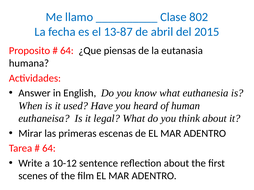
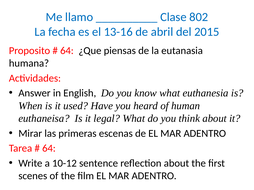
13-87: 13-87 -> 13-16
